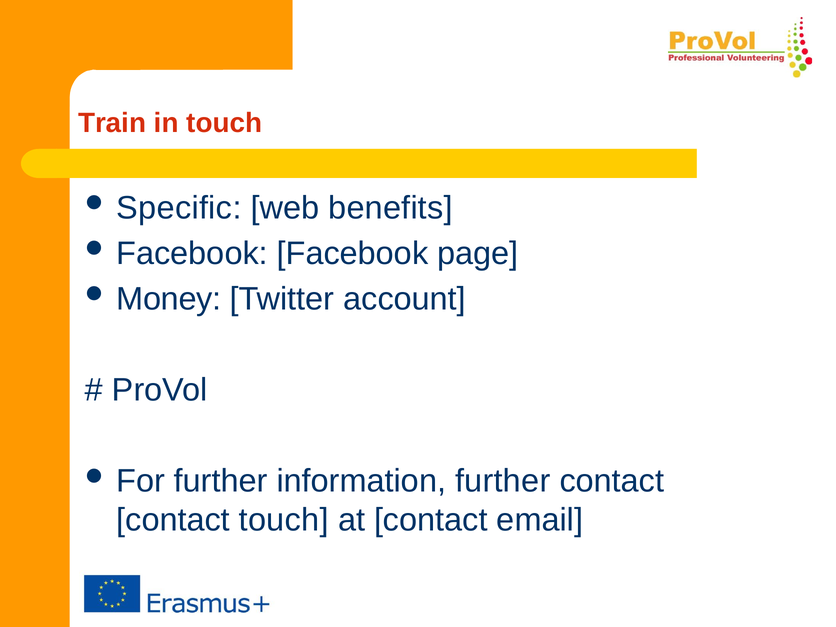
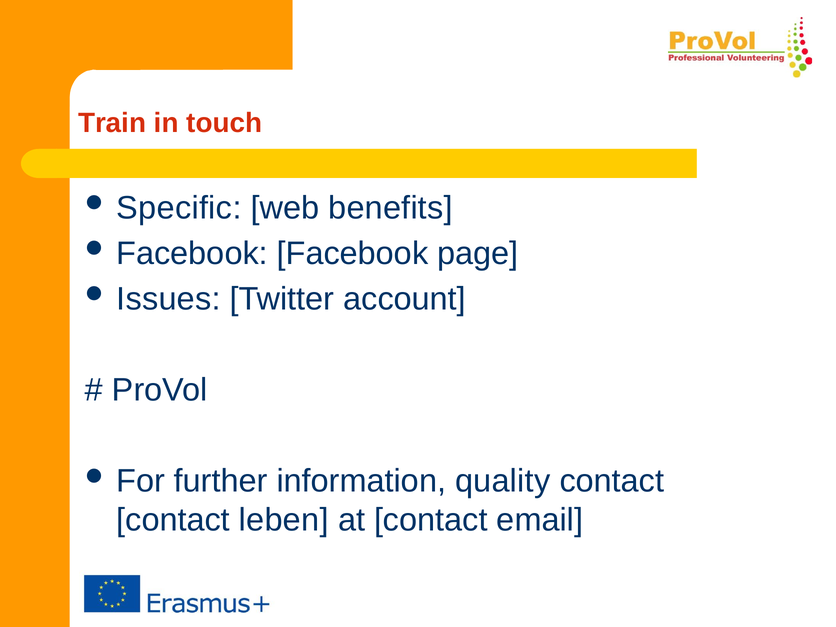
Money: Money -> Issues
information further: further -> quality
contact touch: touch -> leben
